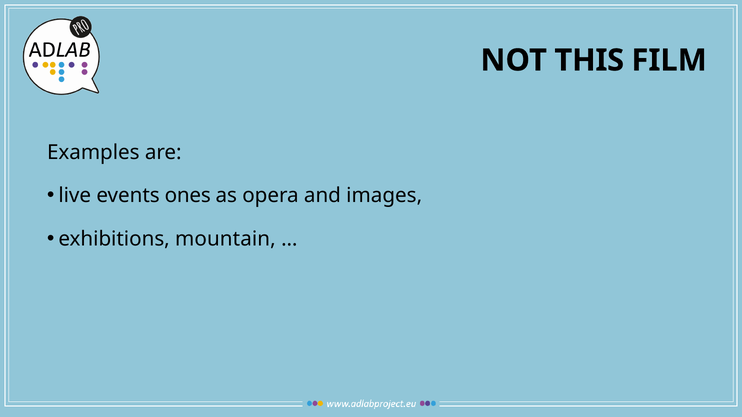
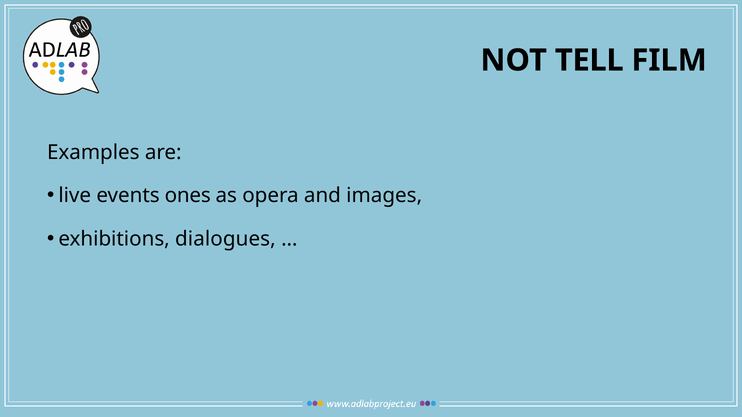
THIS: THIS -> TELL
mountain: mountain -> dialogues
